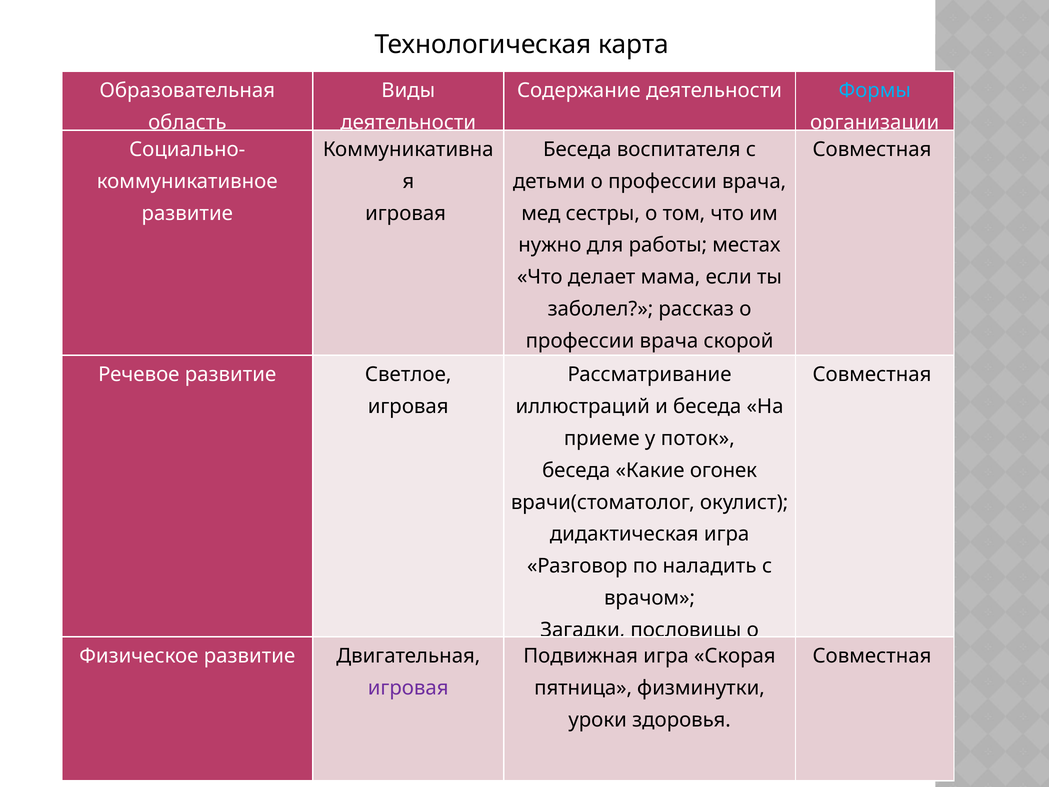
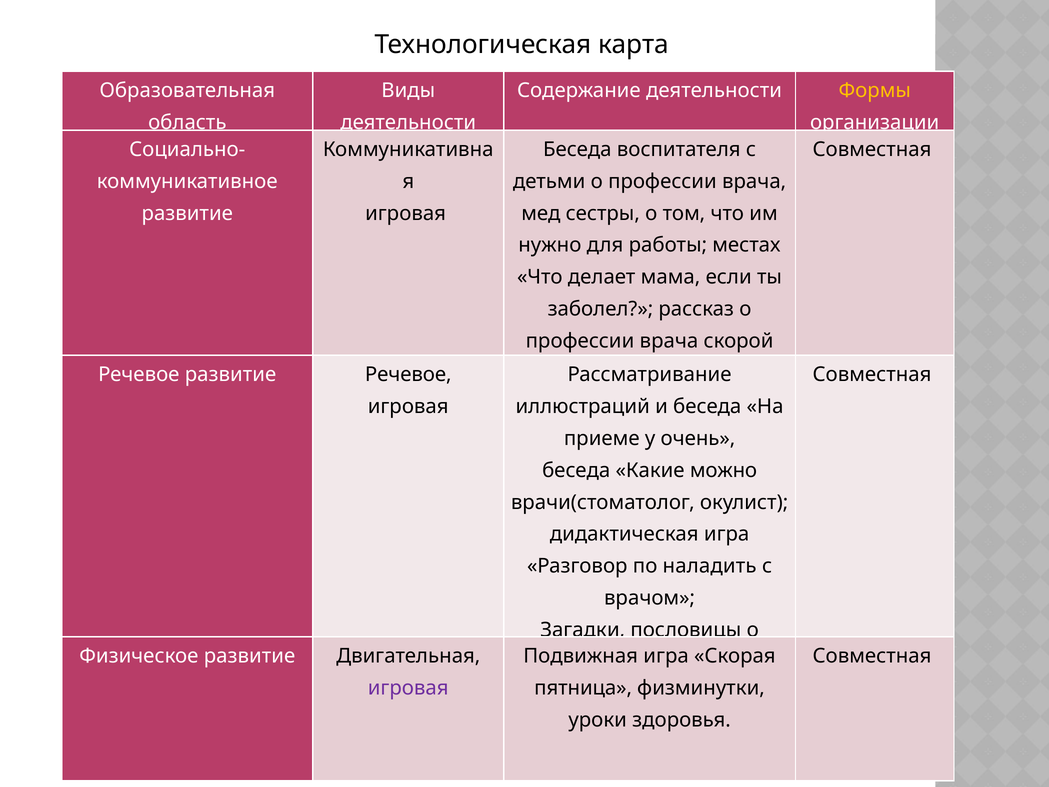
Формы colour: light blue -> yellow
развитие Светлое: Светлое -> Речевое
поток: поток -> очень
огонек: огонек -> можно
